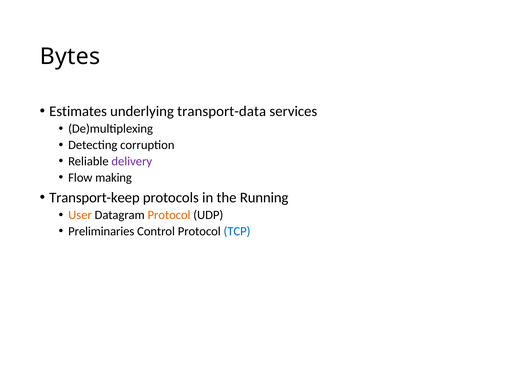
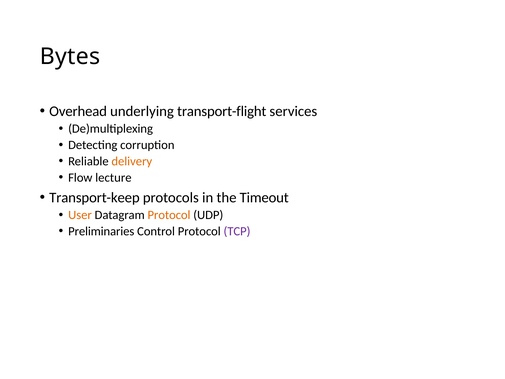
Estimates: Estimates -> Overhead
transport-data: transport-data -> transport-flight
delivery colour: purple -> orange
making: making -> lecture
Running: Running -> Timeout
TCP colour: blue -> purple
